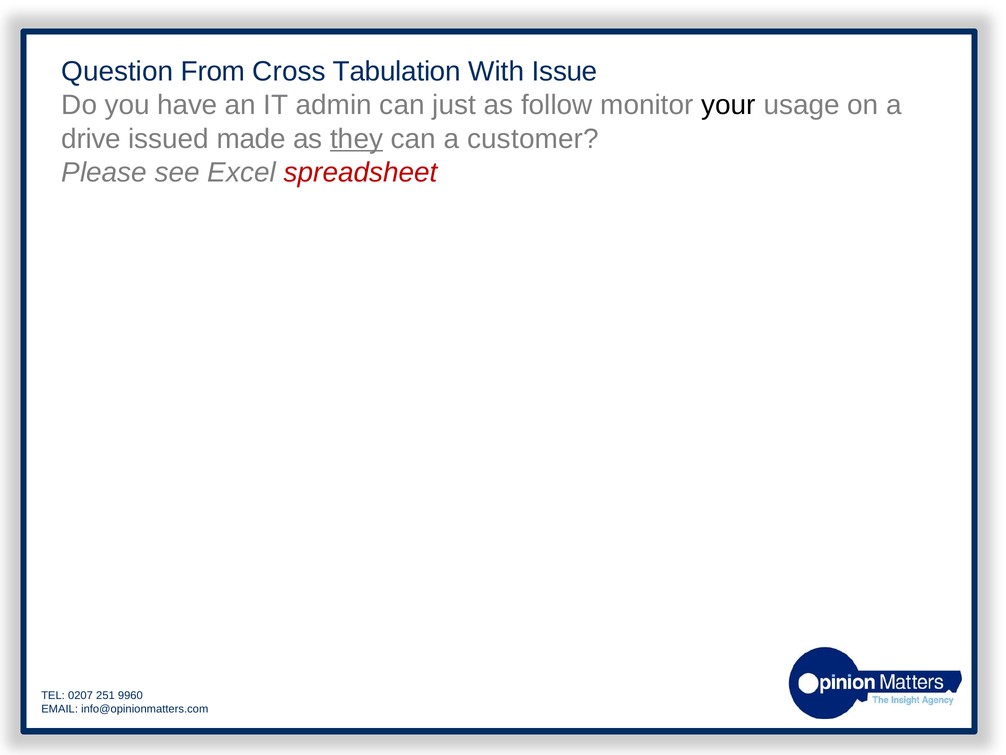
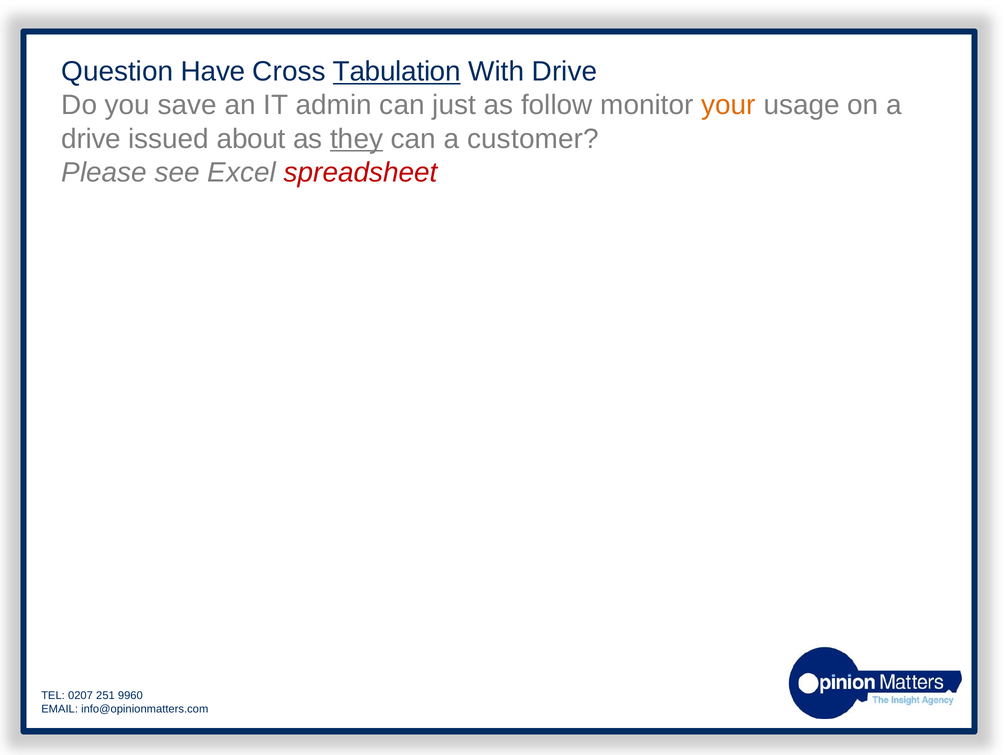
From: From -> Have
Tabulation underline: none -> present
With Issue: Issue -> Drive
have: have -> save
your colour: black -> orange
made: made -> about
